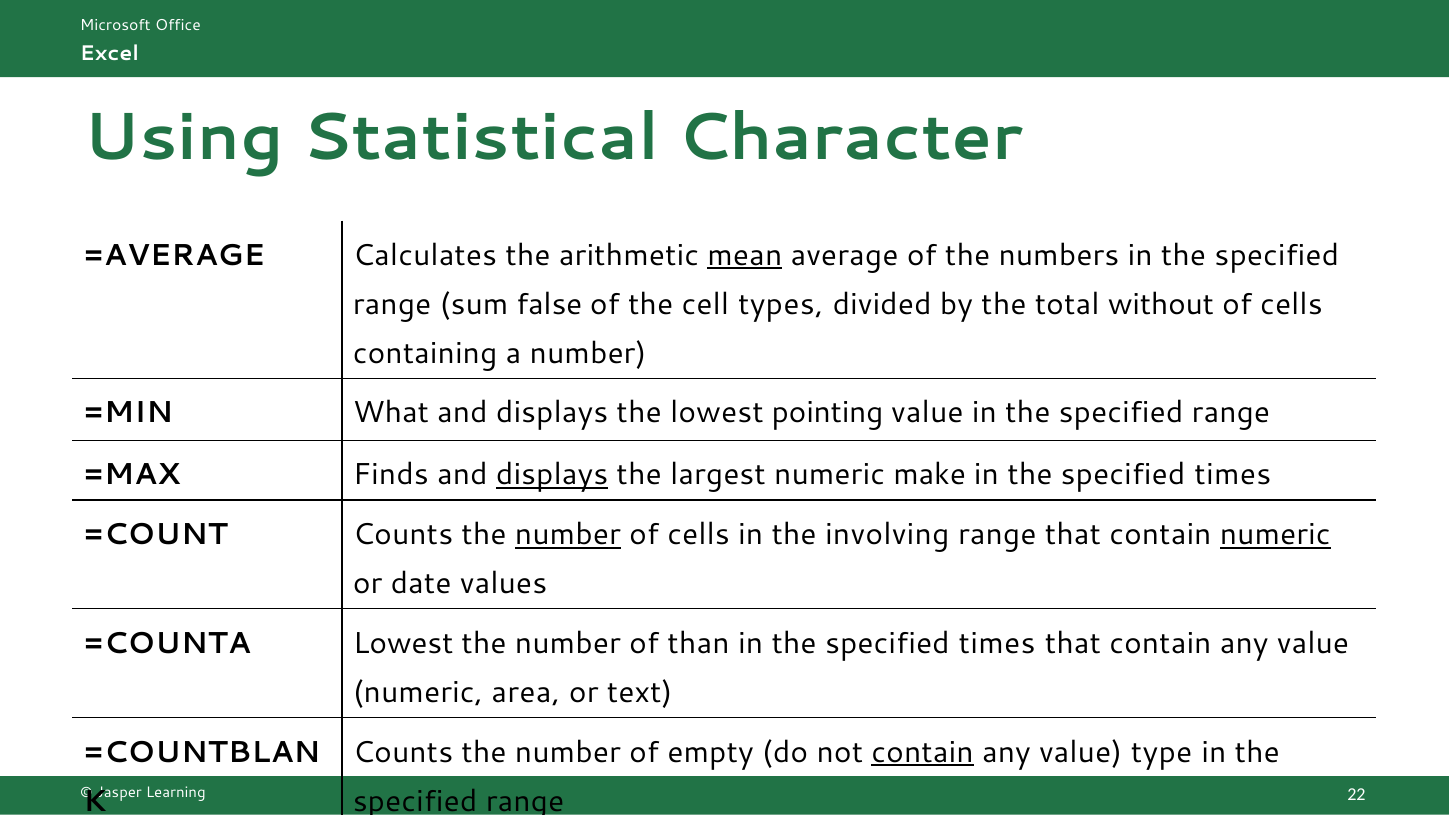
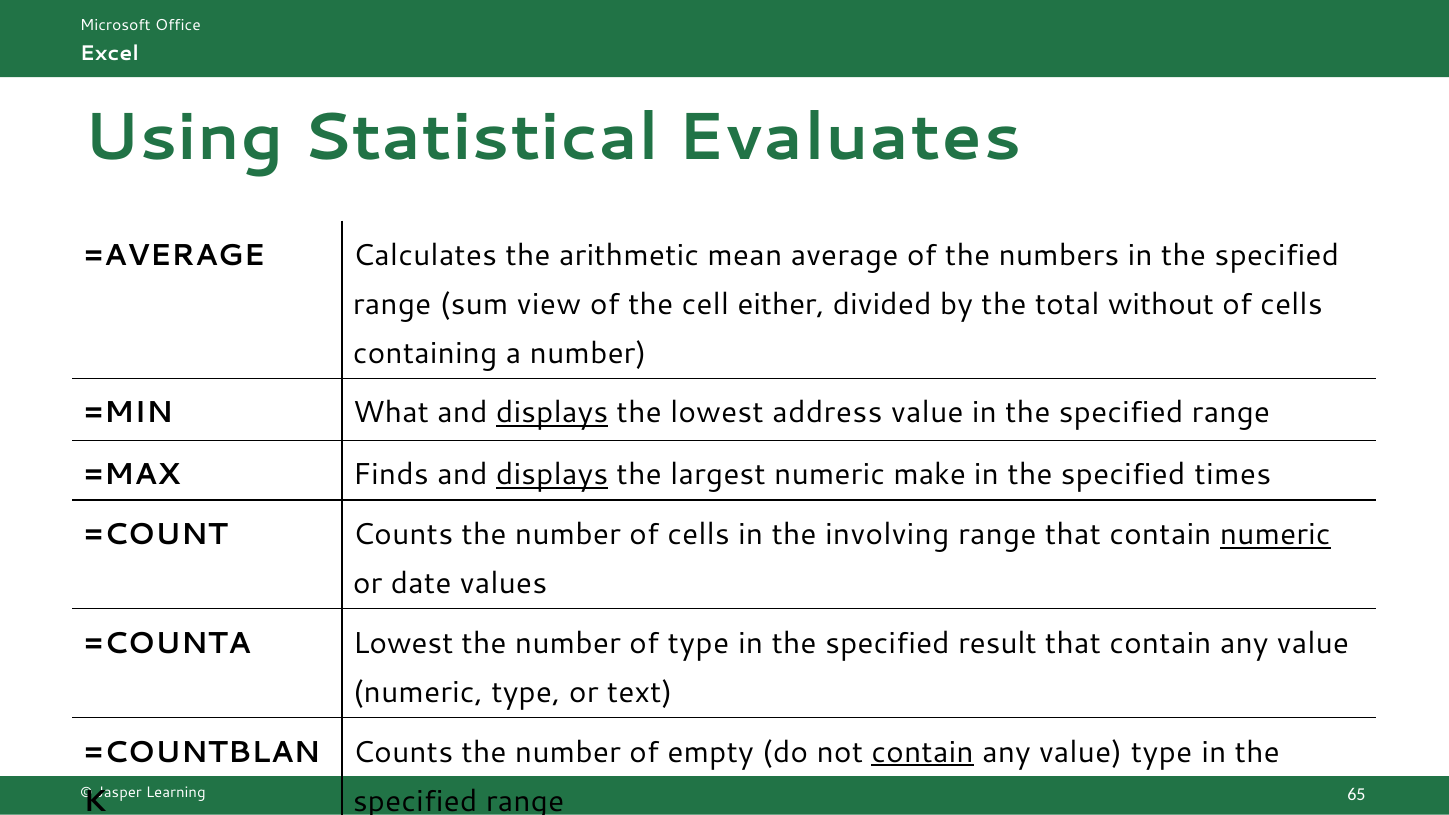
Character: Character -> Evaluates
mean underline: present -> none
false: false -> view
types: types -> either
displays at (552, 413) underline: none -> present
pointing: pointing -> address
number at (568, 535) underline: present -> none
of than: than -> type
times at (997, 643): times -> result
numeric area: area -> type
22: 22 -> 65
